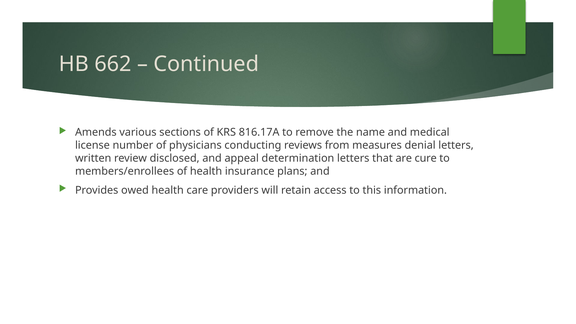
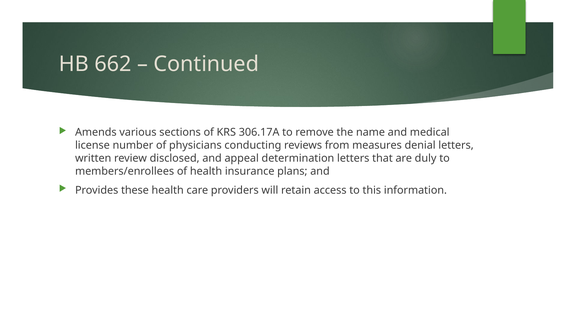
816.17A: 816.17A -> 306.17A
cure: cure -> duly
owed: owed -> these
